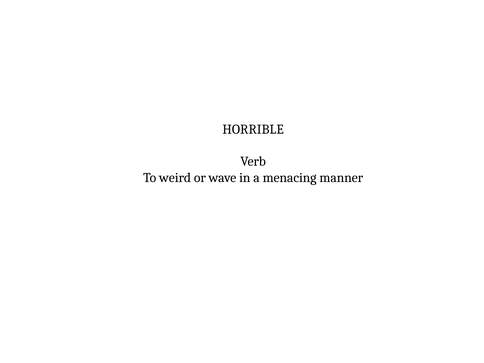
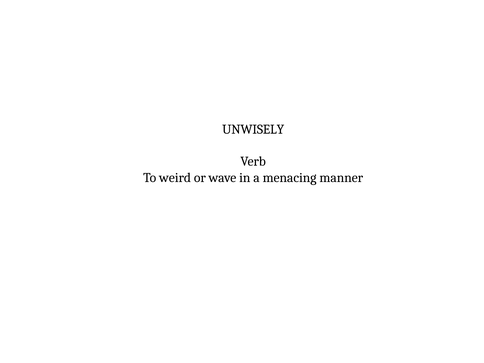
HORRIBLE: HORRIBLE -> UNWISELY
